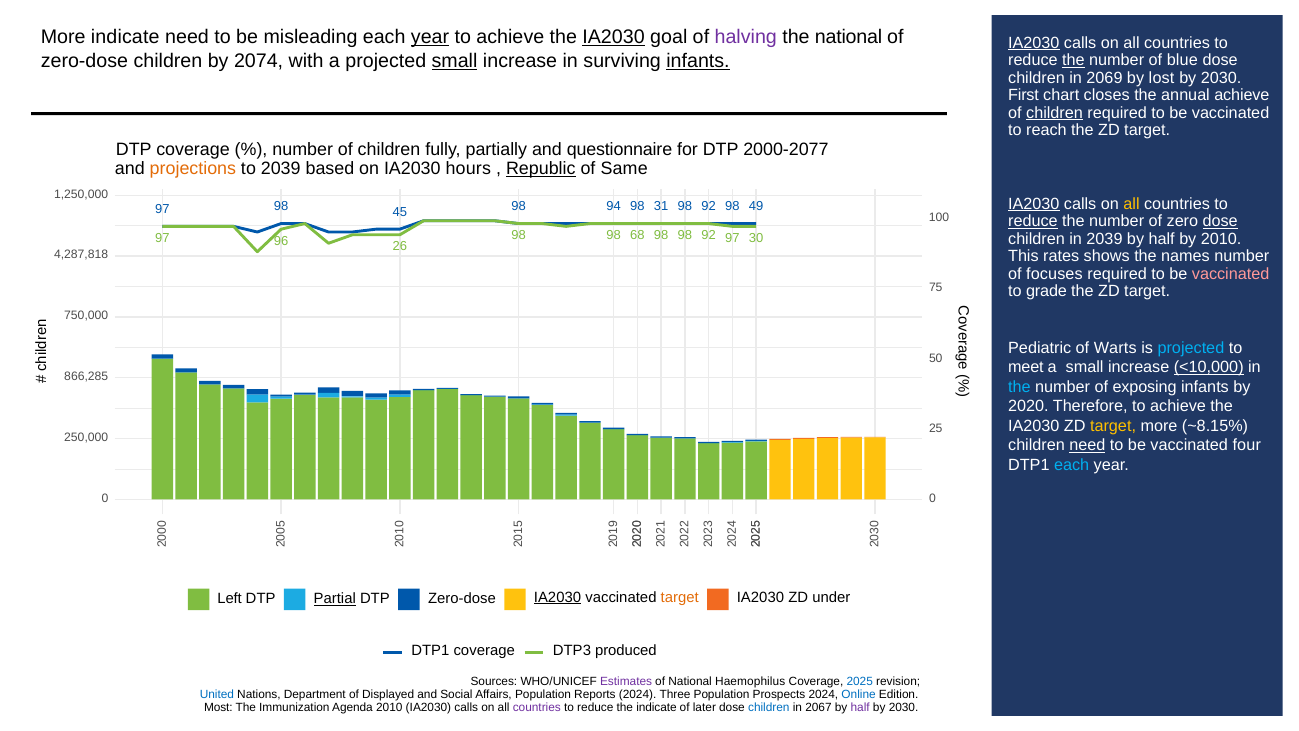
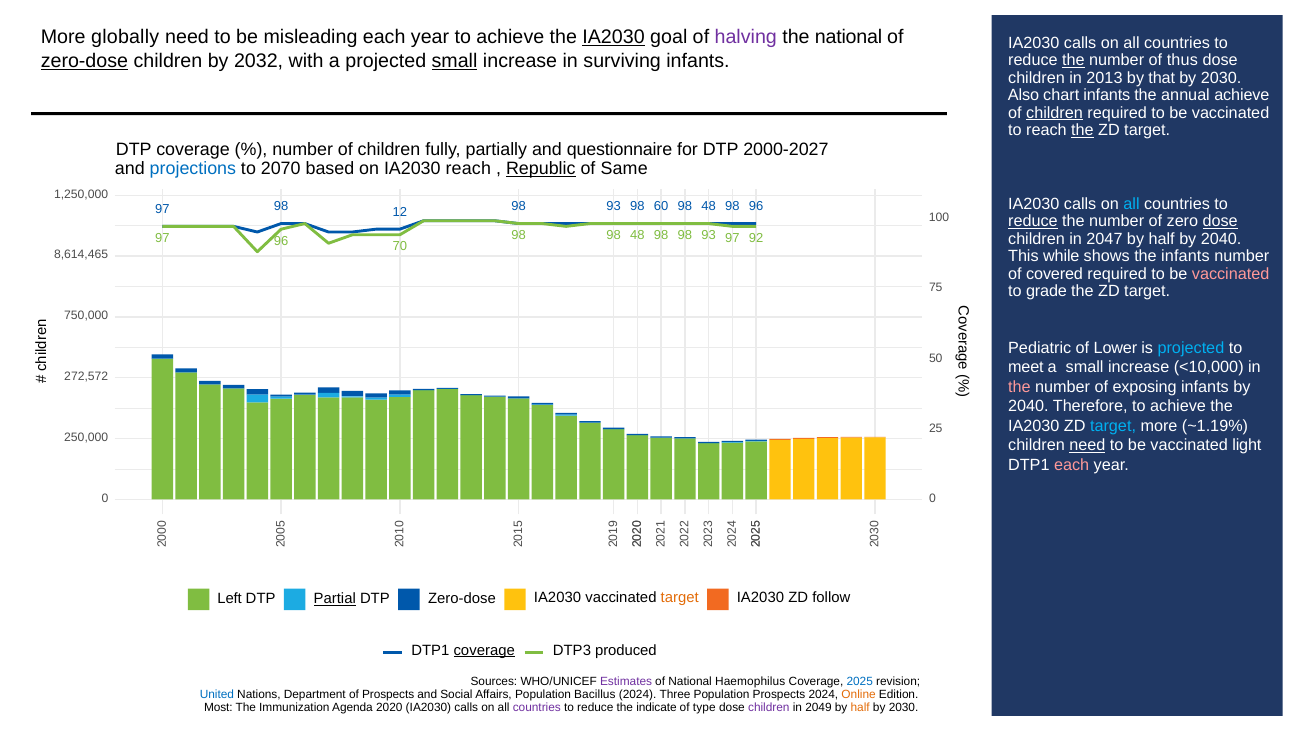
More indicate: indicate -> globally
year at (430, 37) underline: present -> none
IA2030 at (1034, 43) underline: present -> none
zero-dose at (84, 61) underline: none -> present
2074: 2074 -> 2032
infants at (698, 61) underline: present -> none
blue: blue -> thus
2069: 2069 -> 2013
lost: lost -> that
First: First -> Also
chart closes: closes -> infants
the at (1082, 130) underline: none -> present
2000-2077: 2000-2077 -> 2000-2027
projections colour: orange -> blue
to 2039: 2039 -> 2070
IA2030 hours: hours -> reach
IA2030 at (1034, 204) underline: present -> none
all at (1132, 204) colour: yellow -> light blue
45: 45 -> 12
94 at (614, 206): 94 -> 93
31: 31 -> 60
92 at (709, 206): 92 -> 48
98 49: 49 -> 96
98 98 68: 68 -> 48
98 98 92: 92 -> 93
30: 30 -> 92
in 2039: 2039 -> 2047
half by 2010: 2010 -> 2040
26: 26 -> 70
rates: rates -> while
the names: names -> infants
4,287,818: 4,287,818 -> 8,614,465
focuses: focuses -> covered
Warts: Warts -> Lower
<10,000 underline: present -> none
866,285: 866,285 -> 272,572
the at (1019, 387) colour: light blue -> pink
2020 at (1028, 406): 2020 -> 2040
target at (1113, 426) colour: yellow -> light blue
~8.15%: ~8.15% -> ~1.19%
four: four -> light
each at (1072, 465) colour: light blue -> pink
IA2030 at (558, 597) underline: present -> none
under: under -> follow
coverage at (484, 650) underline: none -> present
of Displayed: Displayed -> Prospects
Reports: Reports -> Bacillus
Online colour: blue -> orange
Agenda 2010: 2010 -> 2020
later: later -> type
children at (769, 707) colour: blue -> purple
2067: 2067 -> 2049
half at (860, 707) colour: purple -> orange
